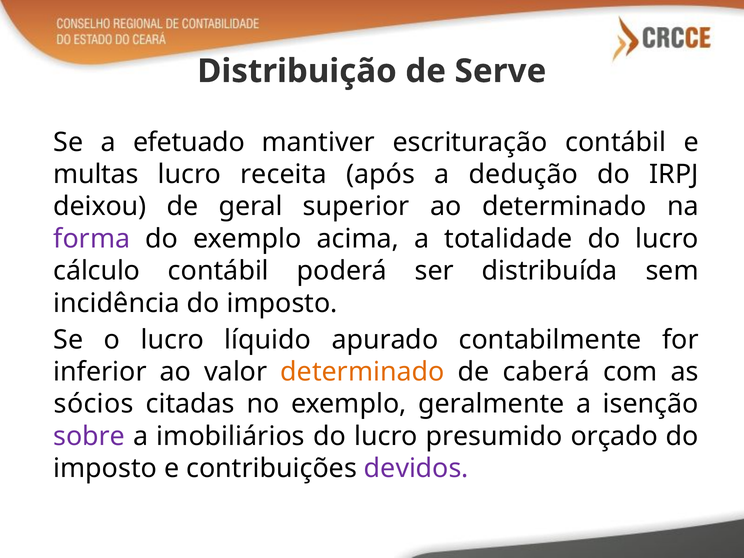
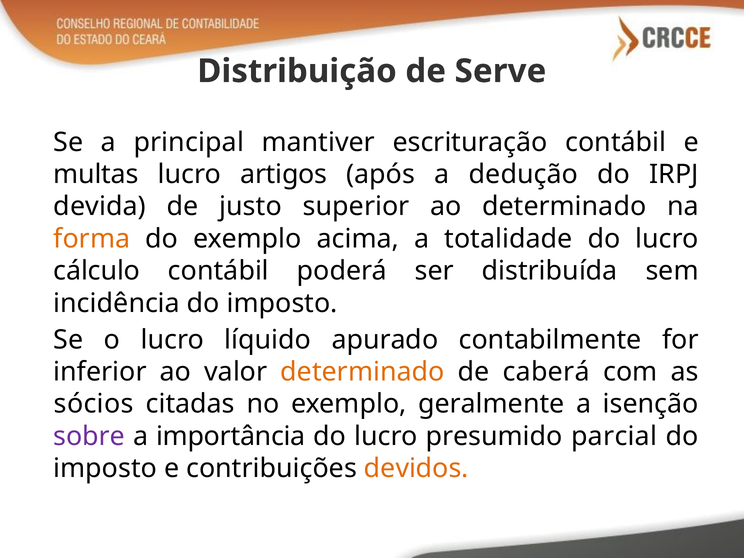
efetuado: efetuado -> principal
receita: receita -> artigos
deixou: deixou -> devida
geral: geral -> justo
forma colour: purple -> orange
imobiliários: imobiliários -> importância
orçado: orçado -> parcial
devidos colour: purple -> orange
